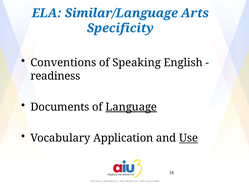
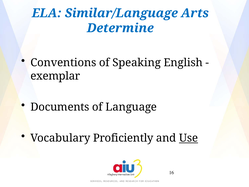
Specificity: Specificity -> Determine
readiness: readiness -> exemplar
Language underline: present -> none
Application: Application -> Proficiently
